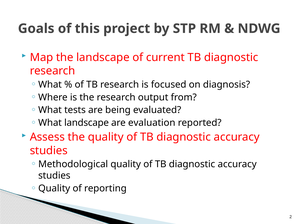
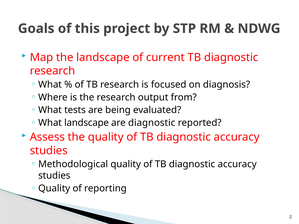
are evaluation: evaluation -> diagnostic
